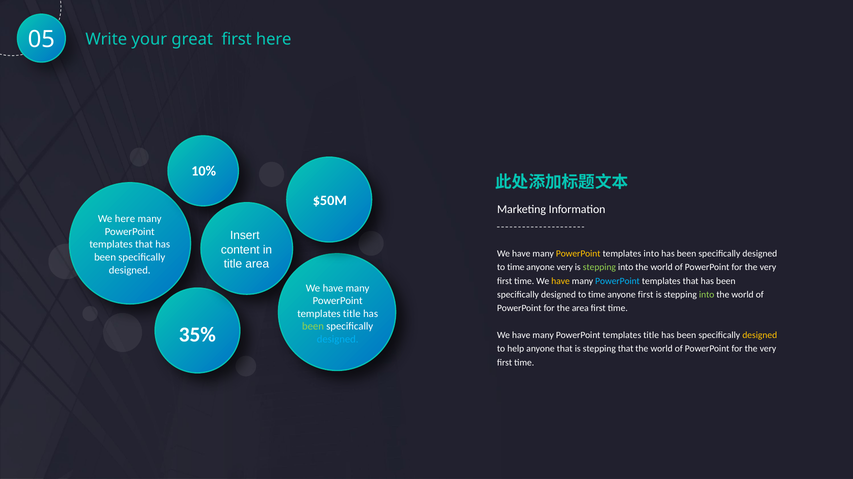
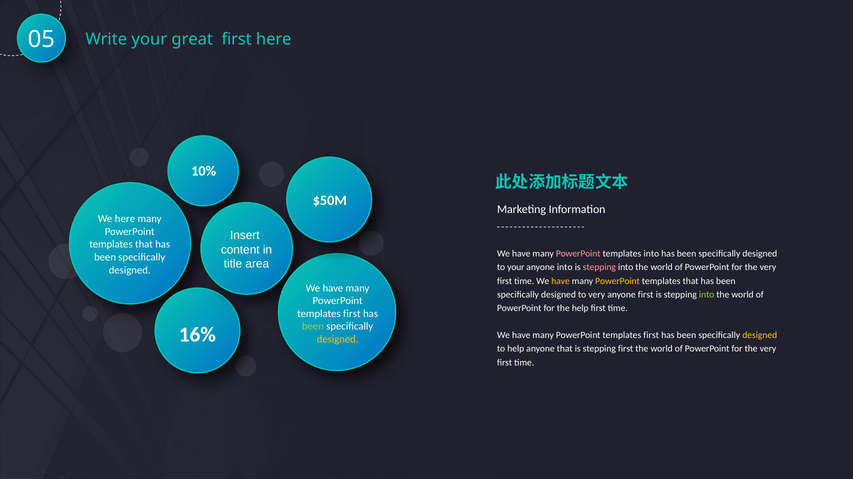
PowerPoint at (578, 254) colour: yellow -> pink
time at (516, 268): time -> your
anyone very: very -> into
stepping at (599, 268) colour: light green -> pink
PowerPoint at (617, 281) colour: light blue -> yellow
time at (597, 295): time -> very
the area: area -> help
title at (352, 314): title -> first
35%: 35% -> 16%
title at (651, 336): title -> first
designed at (338, 340) colour: light blue -> yellow
stepping that: that -> first
